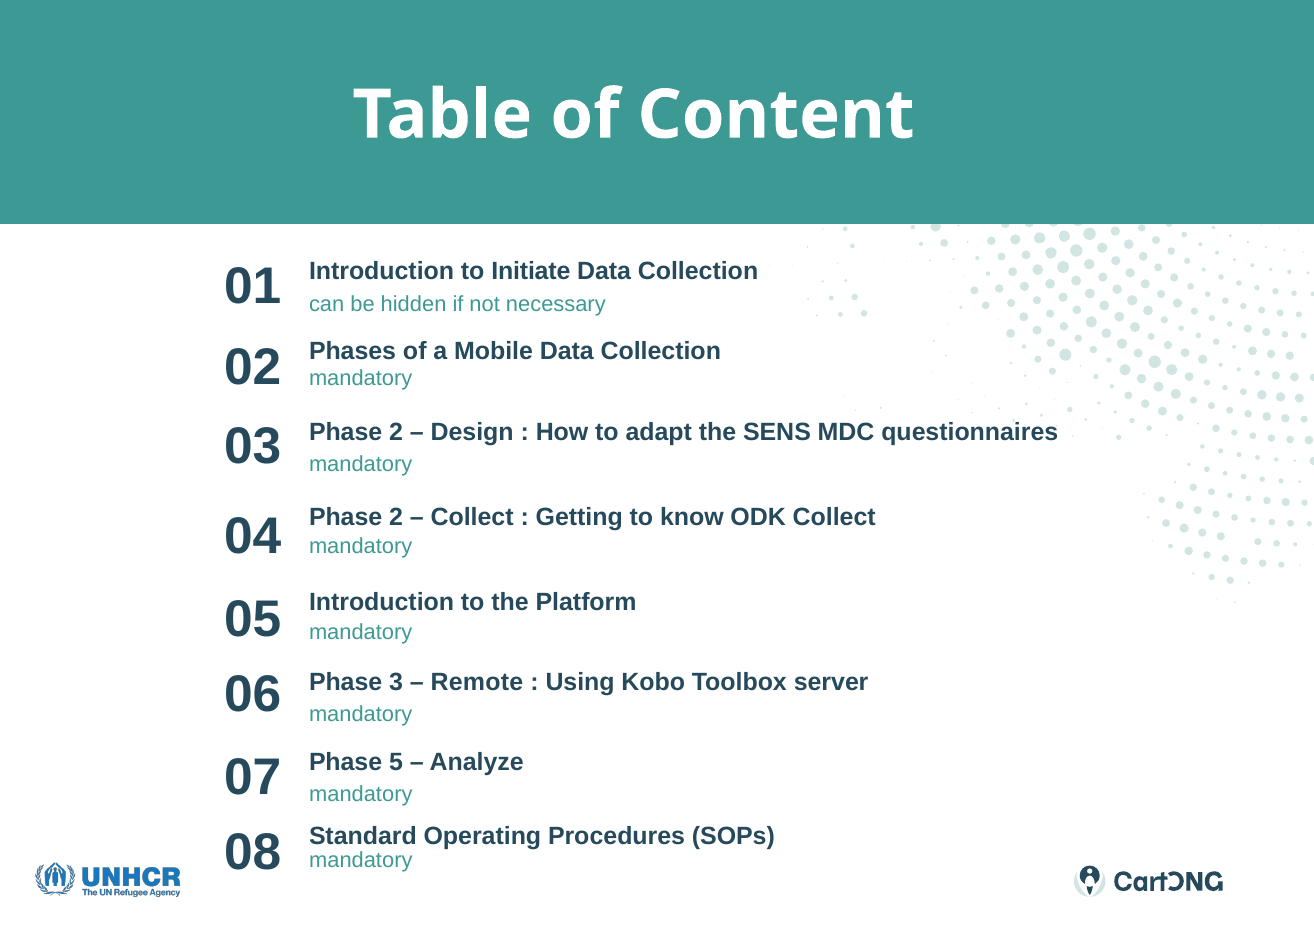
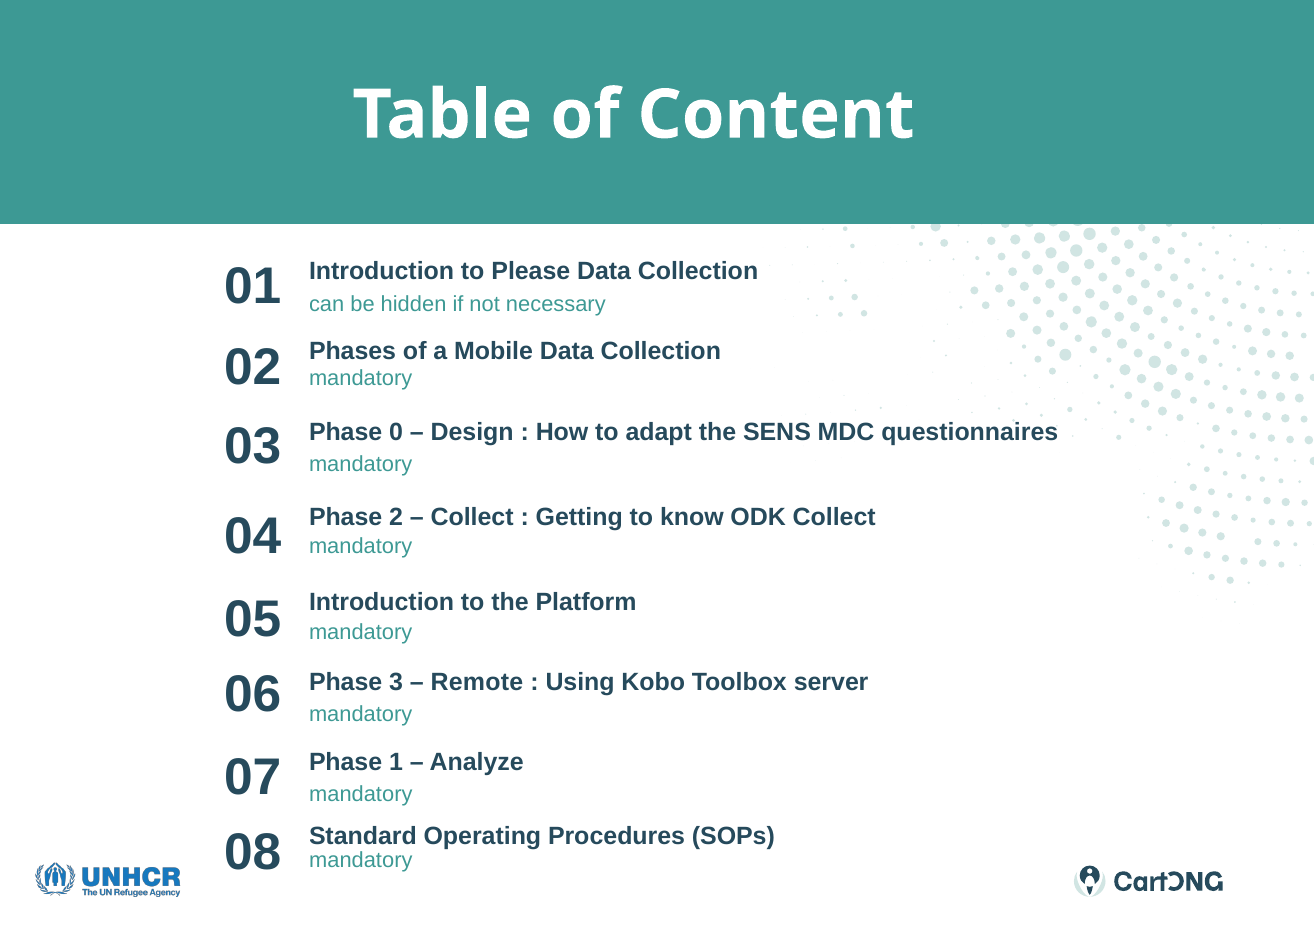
Initiate: Initiate -> Please
2 at (396, 432): 2 -> 0
5: 5 -> 1
